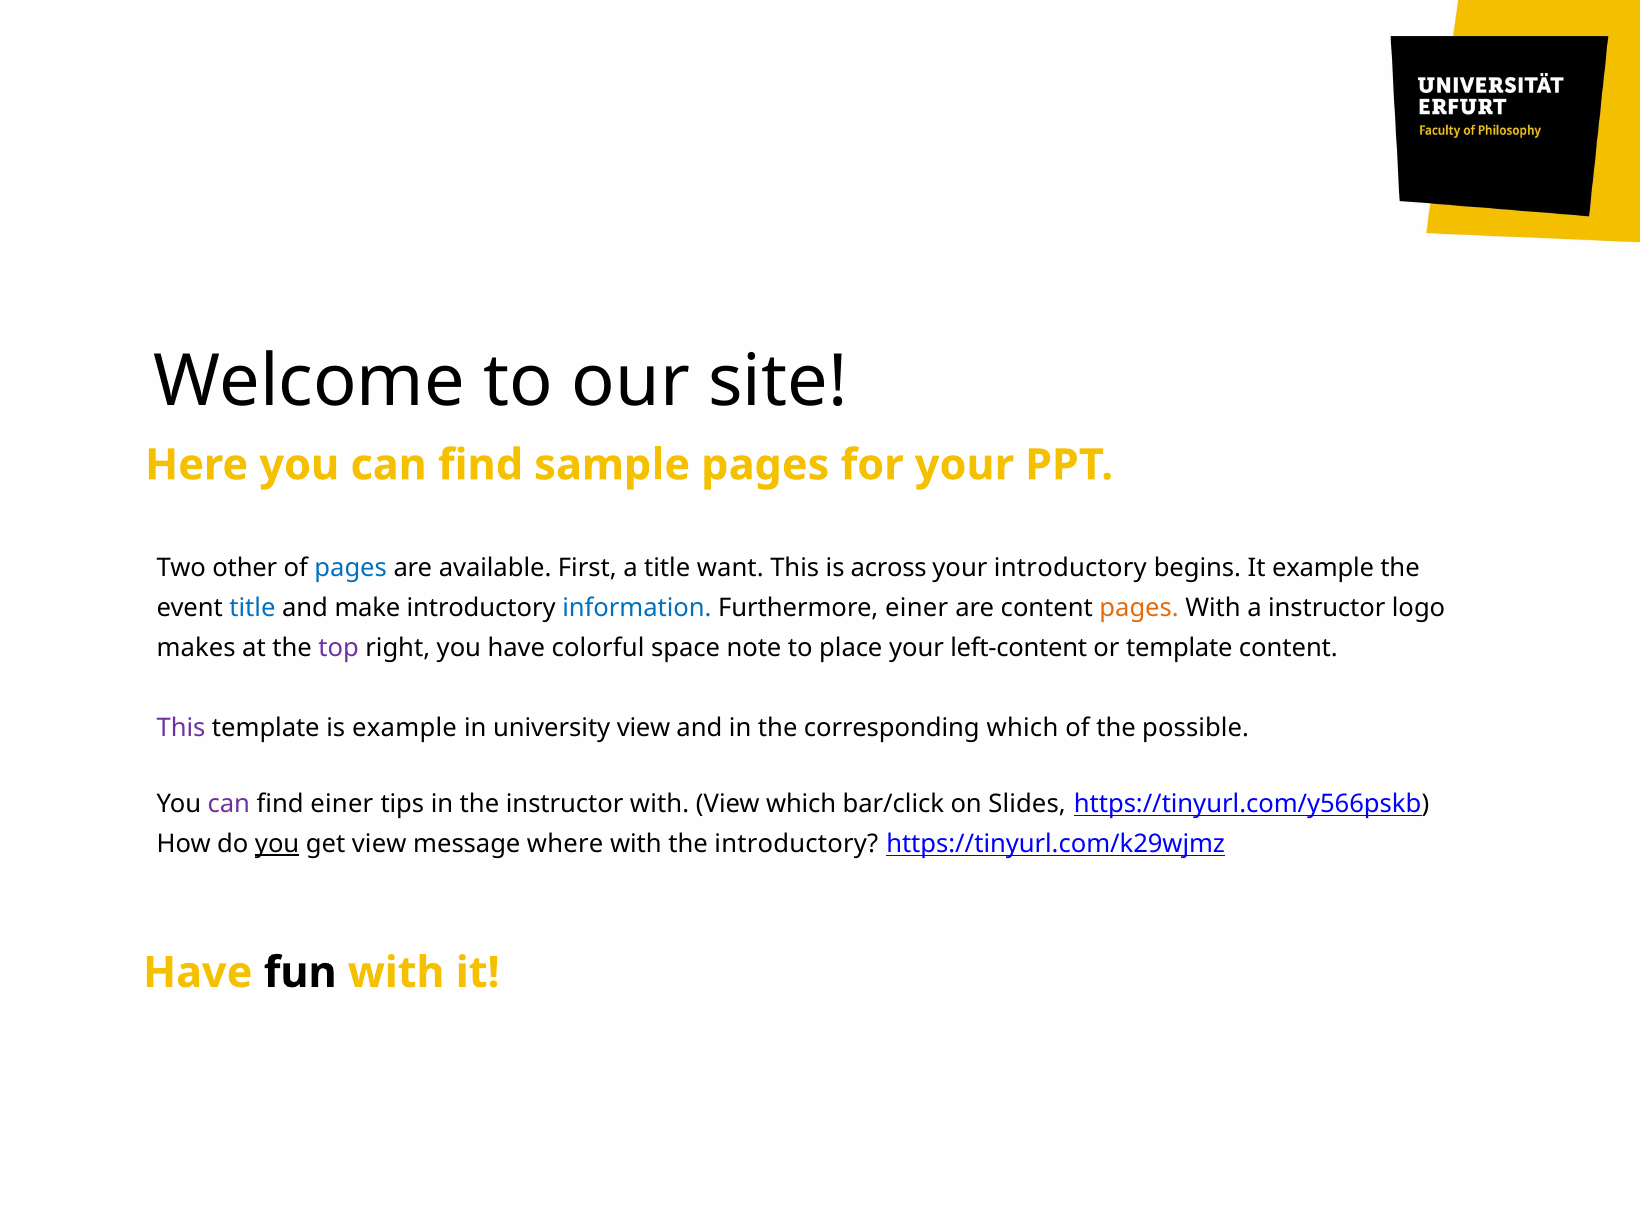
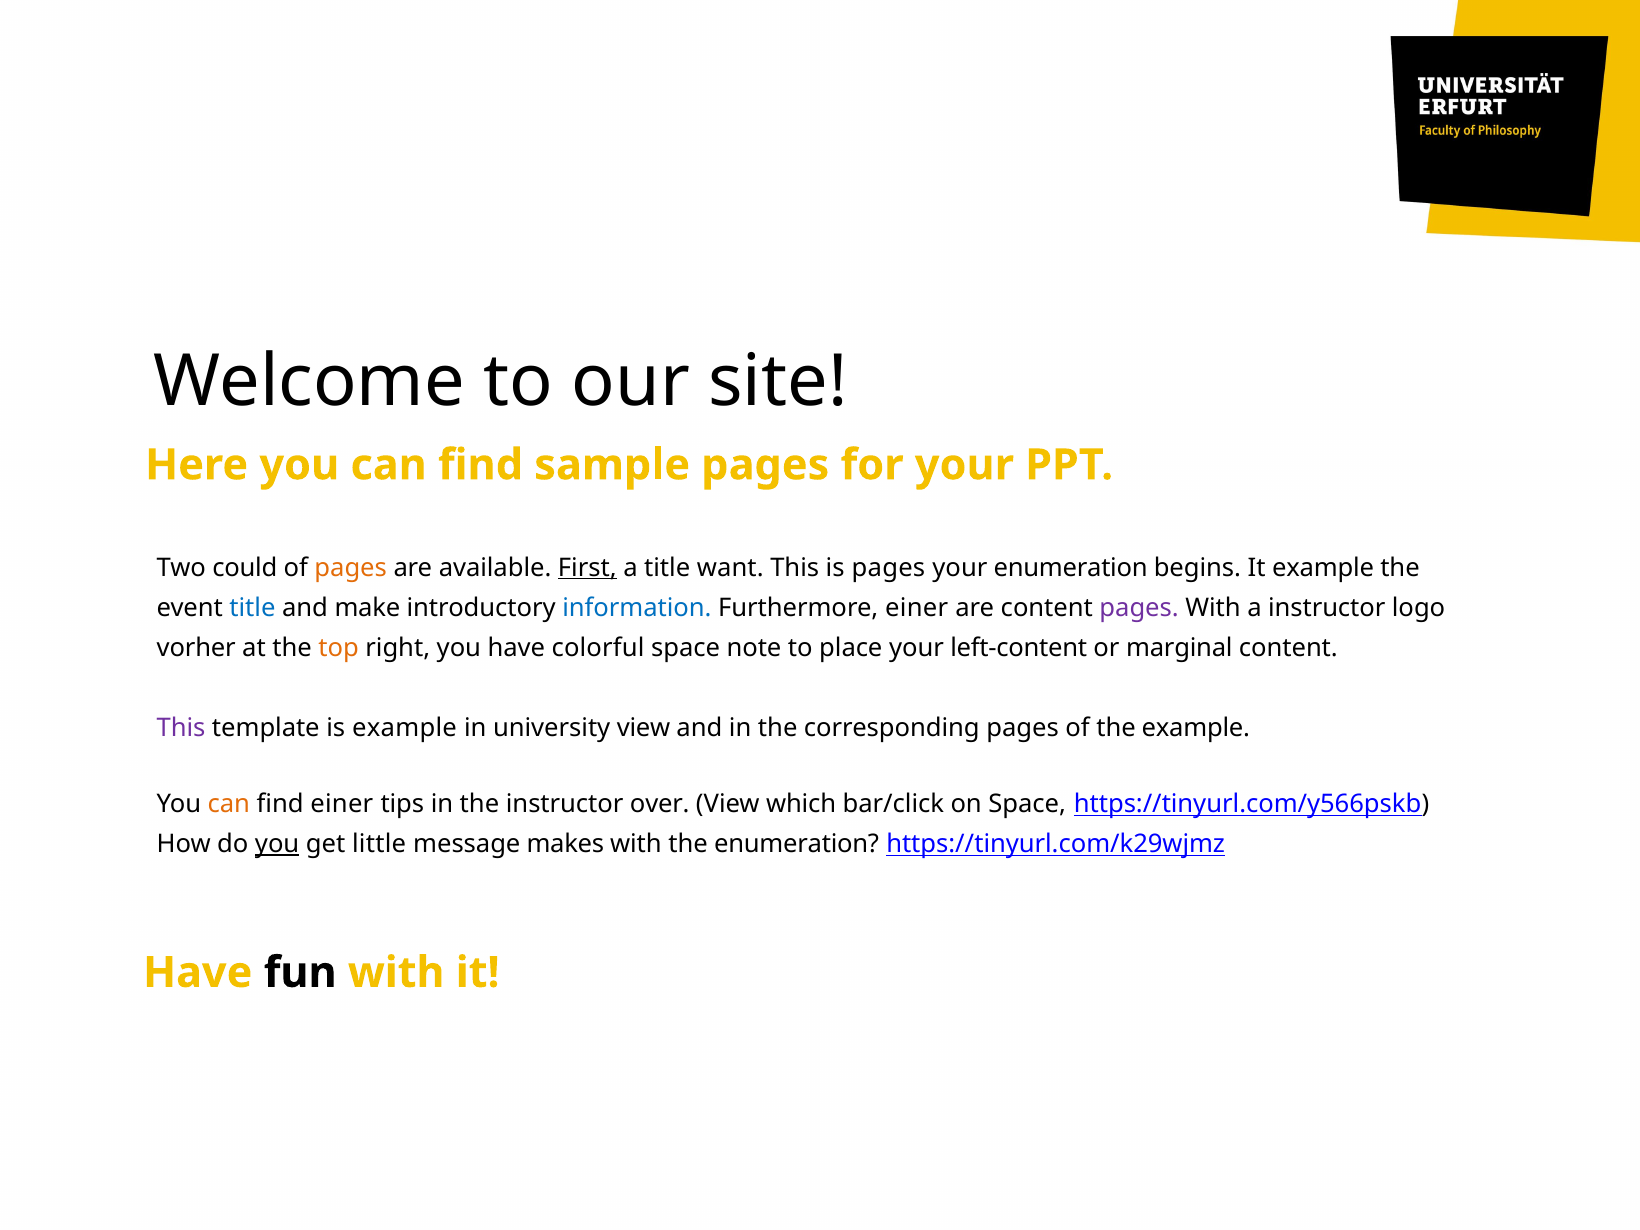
other: other -> could
pages at (351, 568) colour: blue -> orange
First underline: none -> present
is across: across -> pages
your introductory: introductory -> enumeration
pages at (1139, 608) colour: orange -> purple
makes: makes -> vorher
top colour: purple -> orange
or template: template -> marginal
corresponding which: which -> pages
the possible: possible -> example
can at (229, 804) colour: purple -> orange
instructor with: with -> over
on Slides: Slides -> Space
get view: view -> little
where: where -> makes
the introductory: introductory -> enumeration
